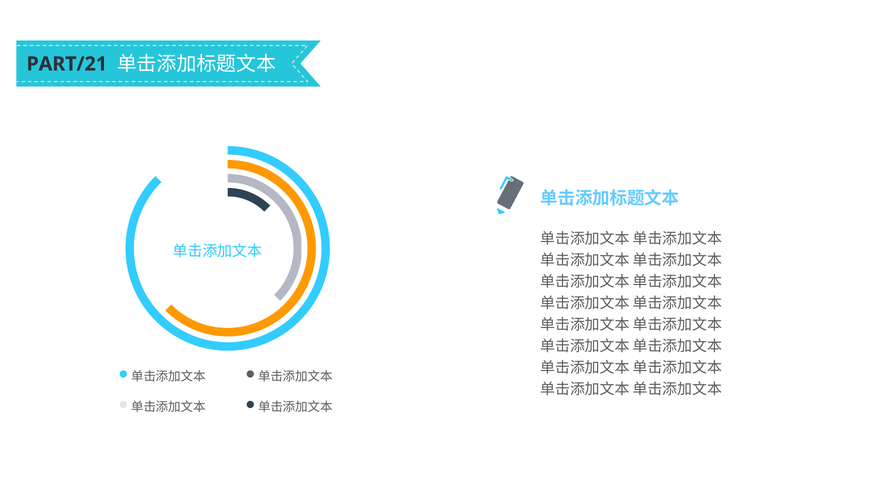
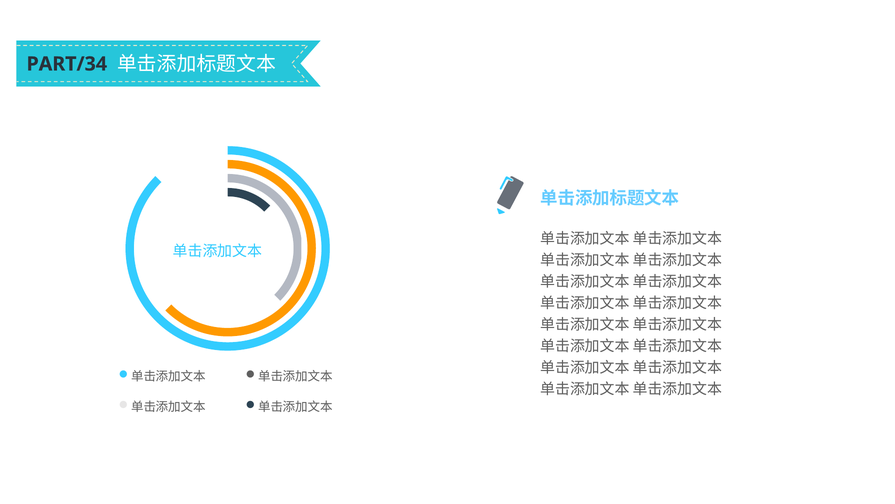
PART/21: PART/21 -> PART/34
